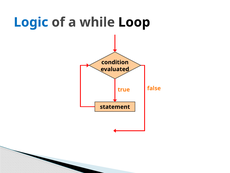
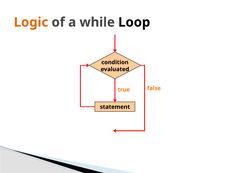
Logic colour: blue -> orange
